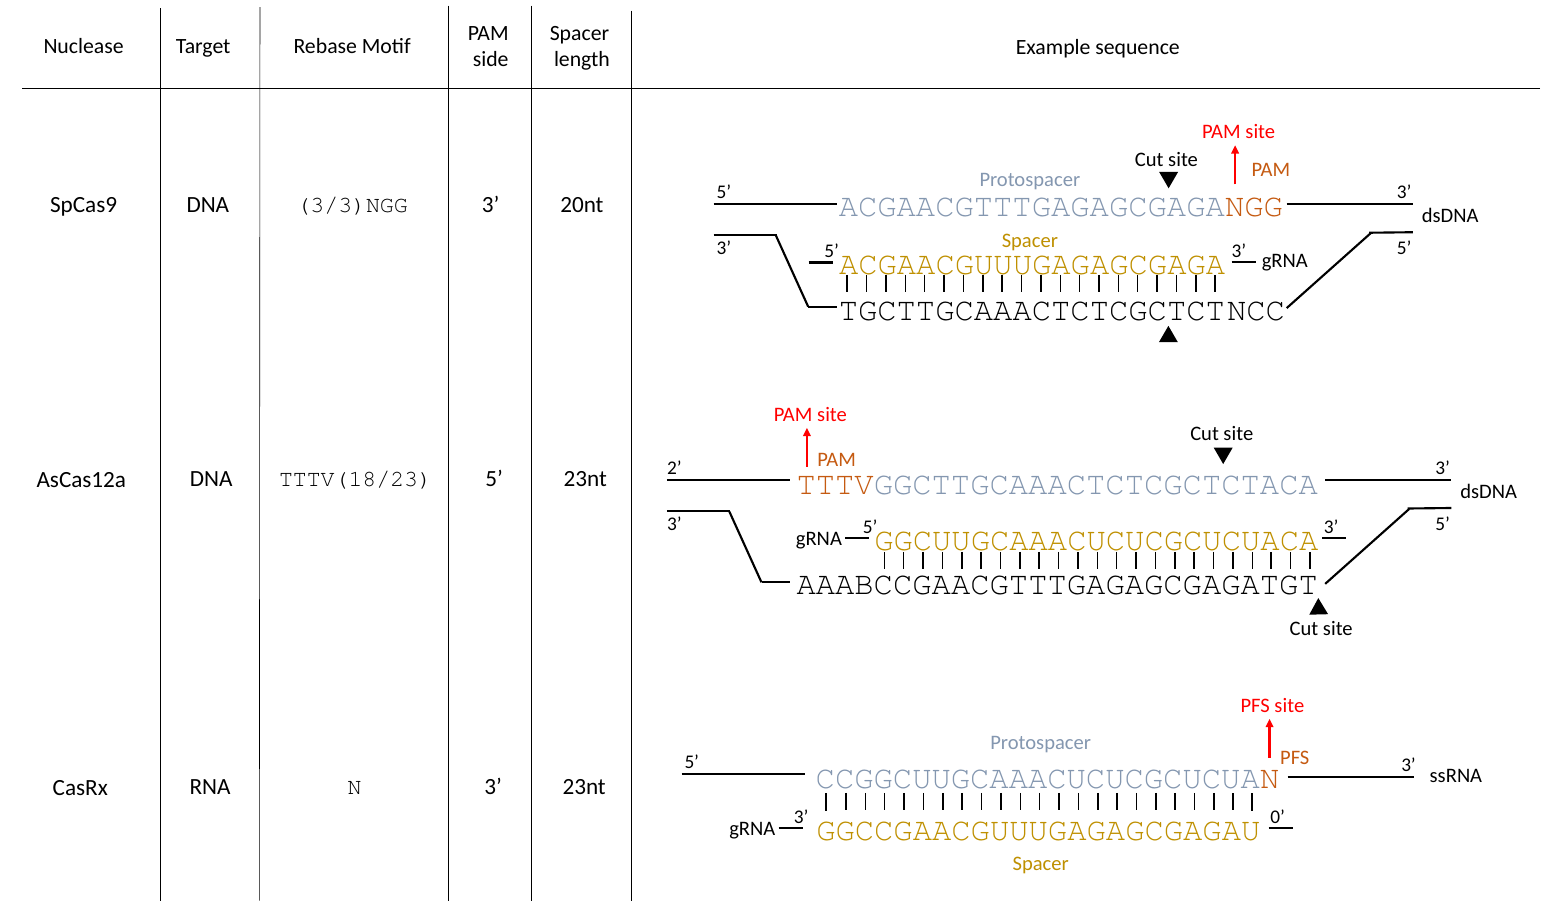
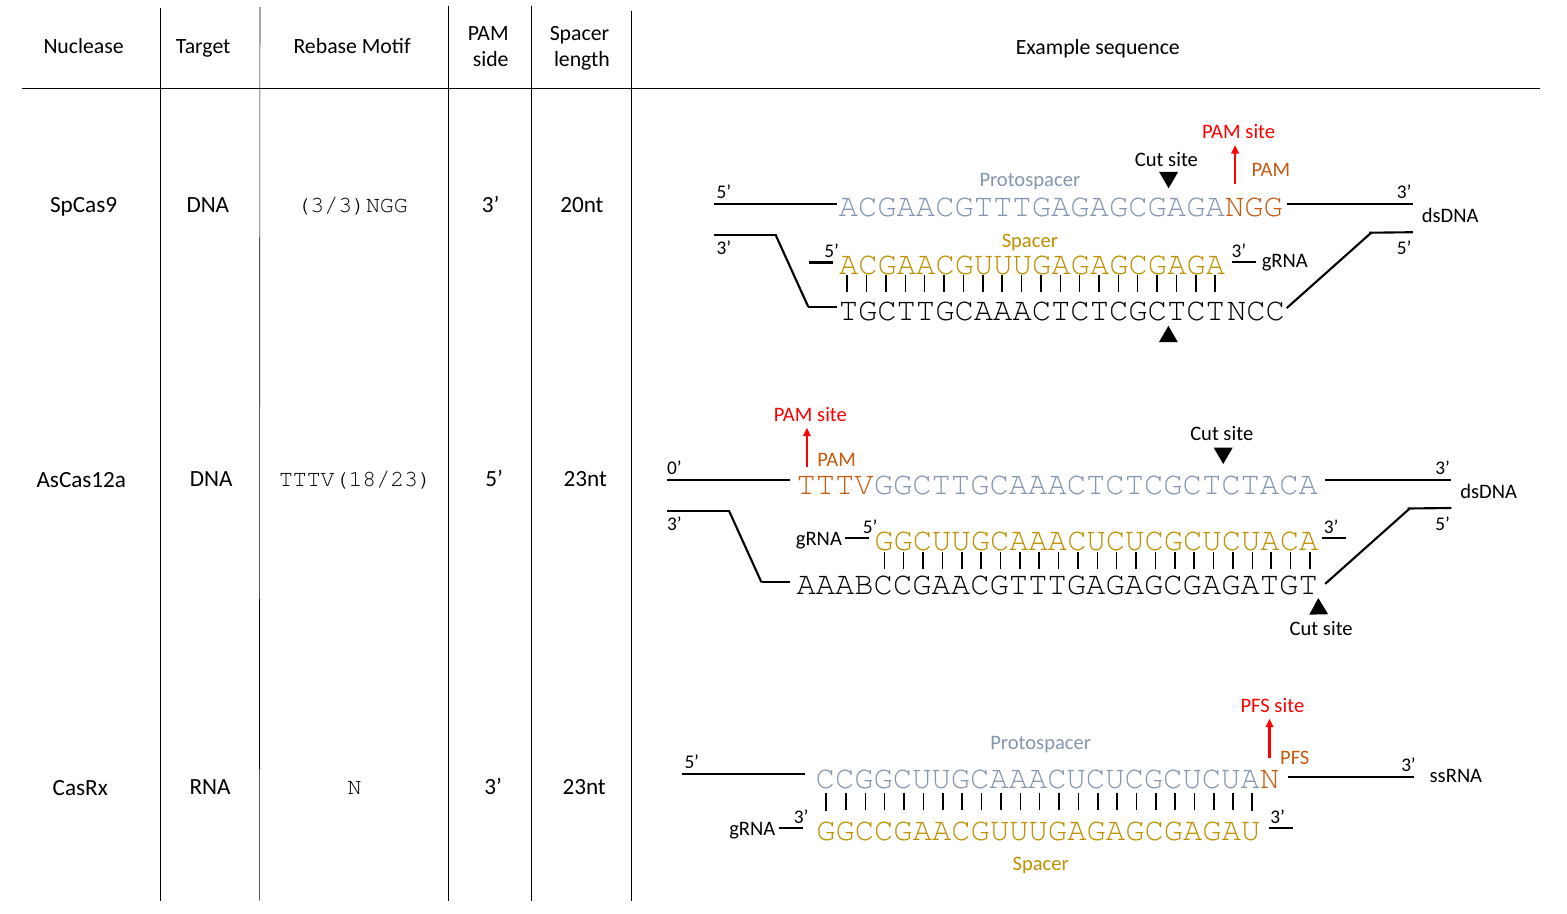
2: 2 -> 0
3 0: 0 -> 3
